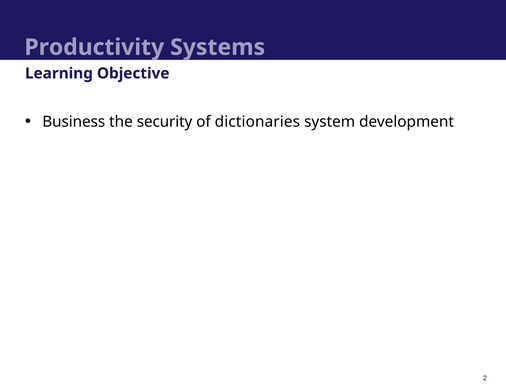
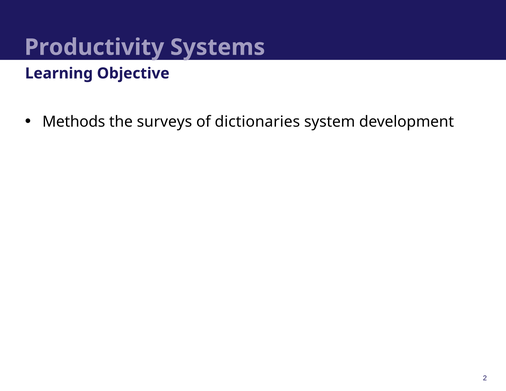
Business: Business -> Methods
security: security -> surveys
